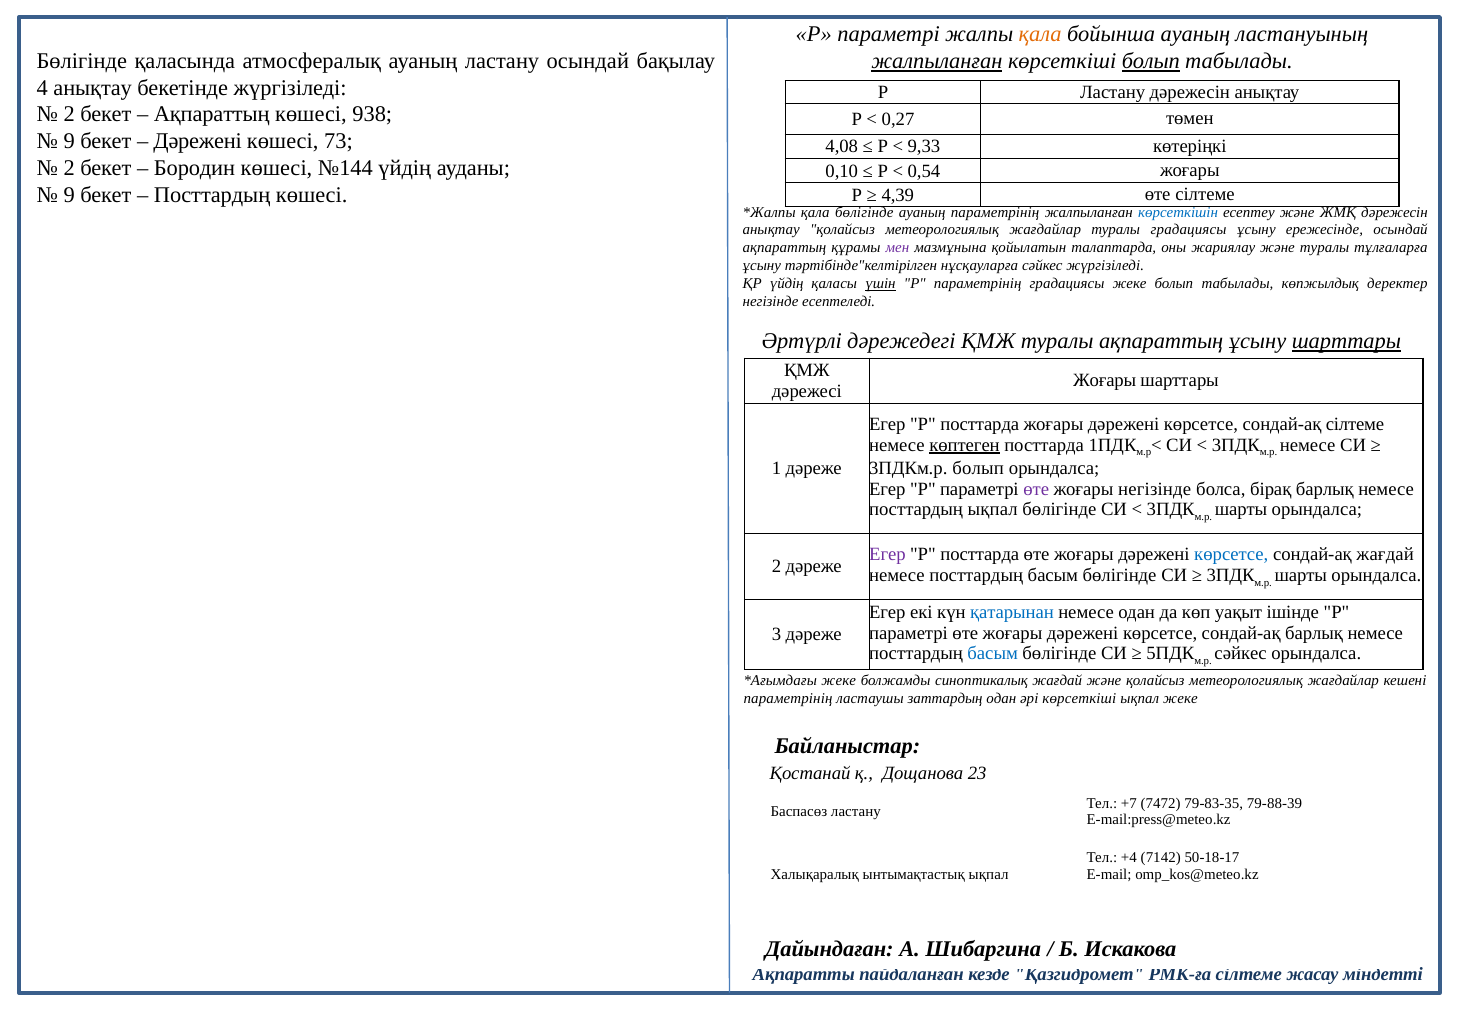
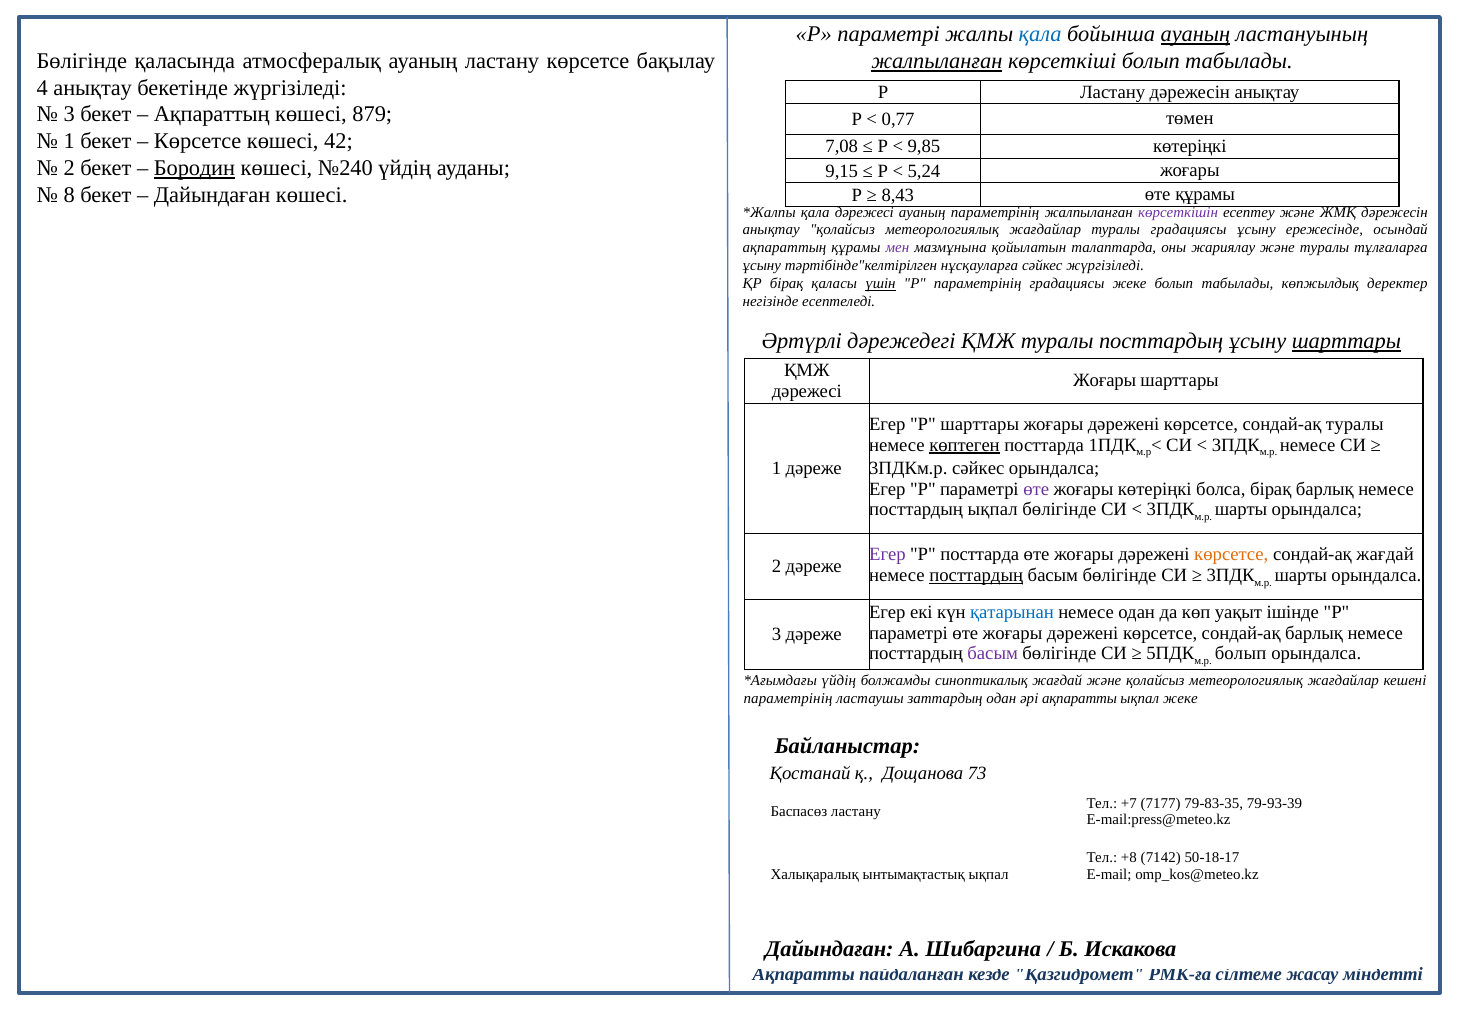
қала at (1040, 34) colour: orange -> blue
ауаның at (1195, 34) underline: none -> present
ластану осындай: осындай -> көрсетсе
болып at (1151, 61) underline: present -> none
2 at (69, 115): 2 -> 3
938: 938 -> 879
0,27: 0,27 -> 0,77
9 at (69, 141): 9 -> 1
Дәрежені at (198, 141): Дәрежені -> Көрсетсе
73: 73 -> 42
4,08: 4,08 -> 7,08
9,33: 9,33 -> 9,85
Бородин underline: none -> present
№144: №144 -> №240
0,10: 0,10 -> 9,15
0,54: 0,54 -> 5,24
9 at (69, 195): 9 -> 8
Посттардың at (212, 195): Посттардың -> Дайындаған
4,39: 4,39 -> 8,43
өте сілтеме: сілтеме -> құрамы
қала бөлігінде: бөлігінде -> дәрежесі
көрсеткішін colour: blue -> purple
ҚР үйдің: үйдің -> бірақ
туралы ақпараттың: ақпараттың -> посттардың
посттарда at (980, 424): посттарда -> шарттары
сондай-ақ сілтеме: сілтеме -> туралы
3ПДКм.р болып: болып -> сәйкес
жоғары негізінде: негізінде -> көтеріңкі
көрсетсе at (1231, 555) colour: blue -> orange
посттардың at (976, 575) underline: none -> present
басым at (993, 654) colour: blue -> purple
сәйкес at (1241, 654): сәйкес -> болып
жеке at (839, 681): жеке -> үйдің
әрі көрсеткіші: көрсеткіші -> ақпаратты
23: 23 -> 73
7472: 7472 -> 7177
79-88-39: 79-88-39 -> 79-93-39
+4: +4 -> +8
